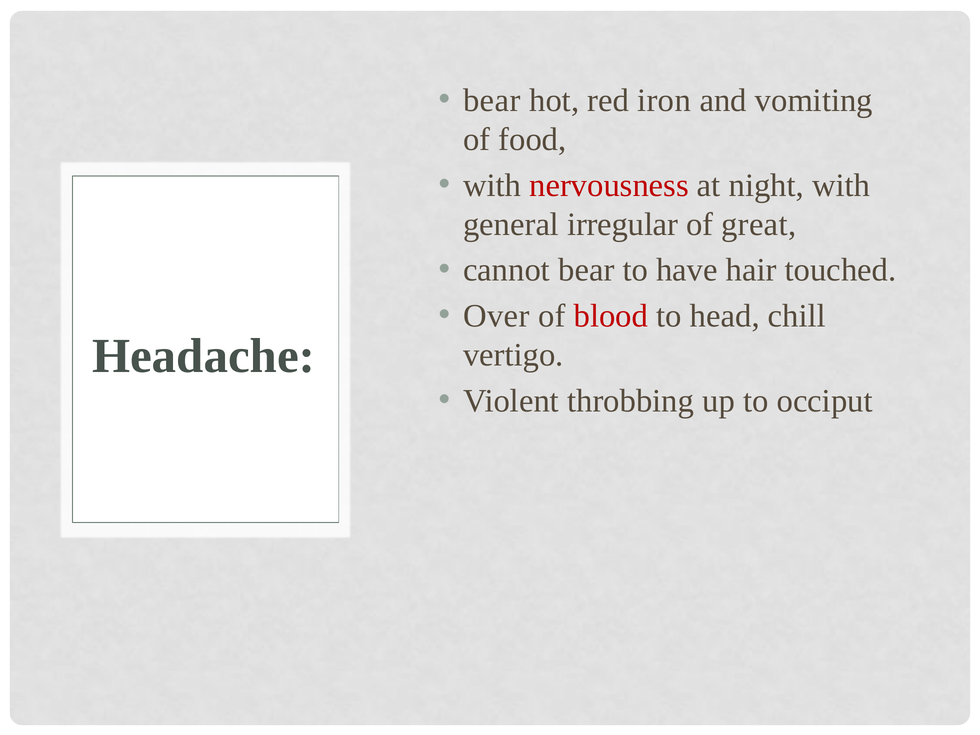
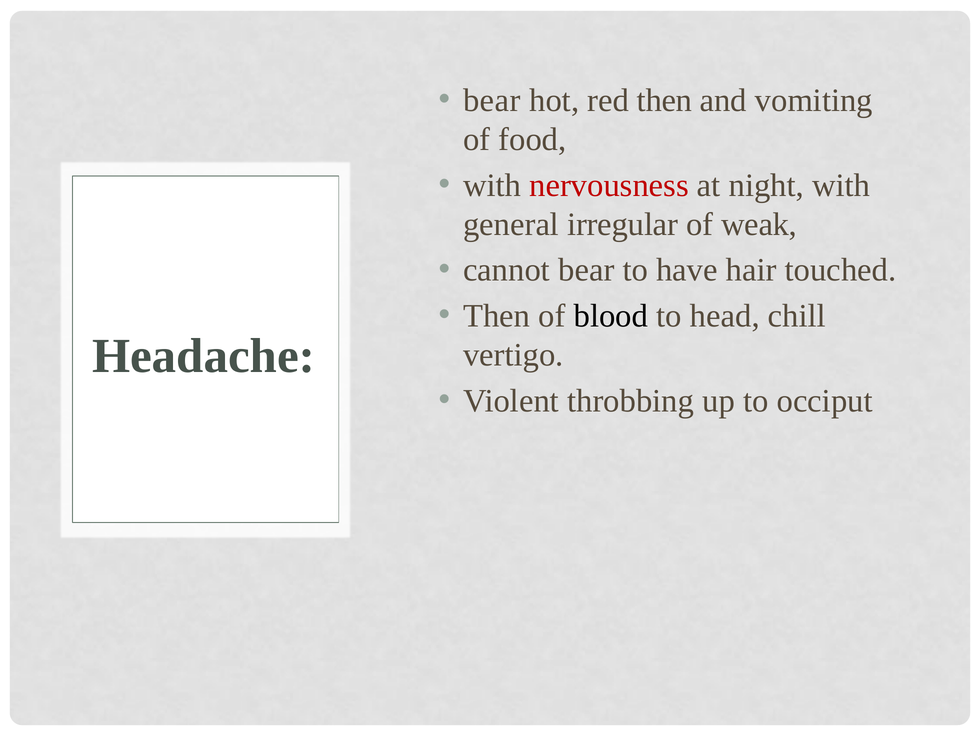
red iron: iron -> then
great: great -> weak
Over at (496, 316): Over -> Then
blood colour: red -> black
